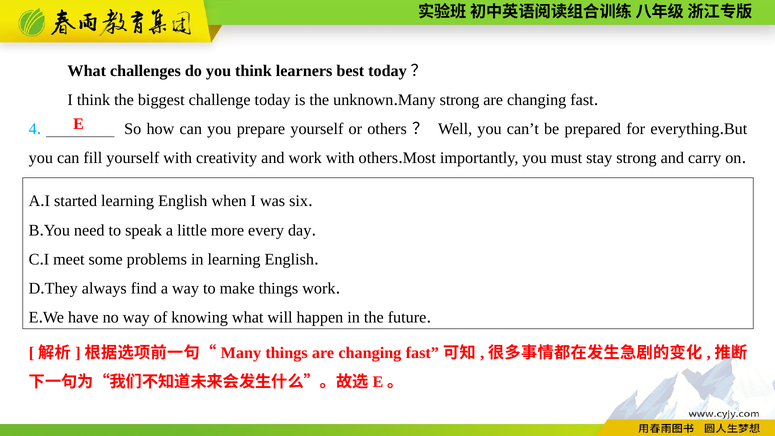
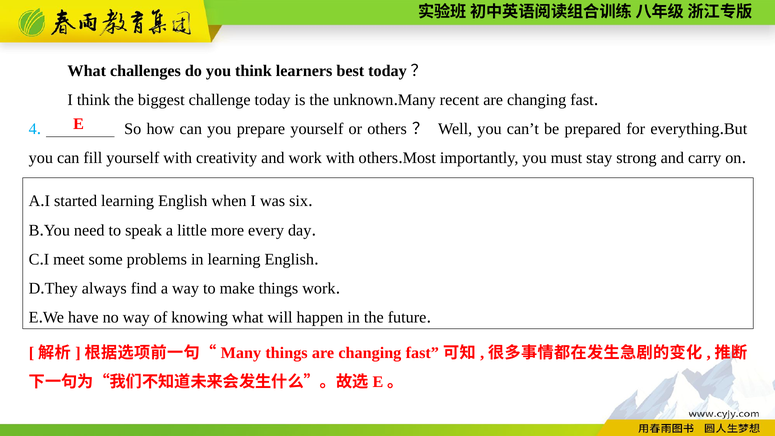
strong at (460, 100): strong -> recent
